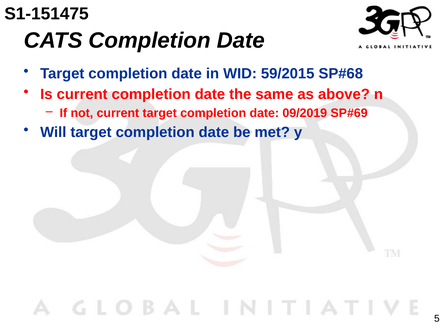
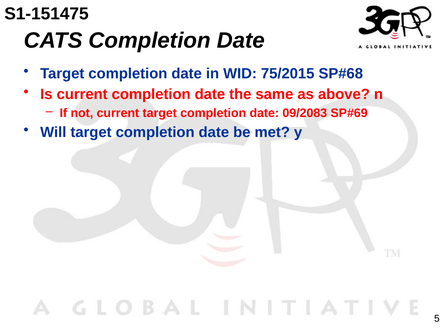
59/2015: 59/2015 -> 75/2015
09/2019: 09/2019 -> 09/2083
